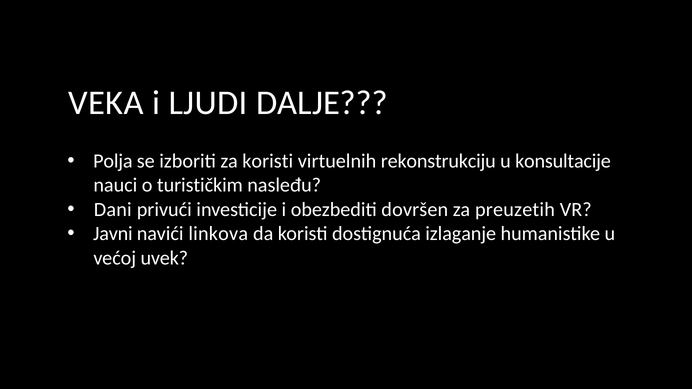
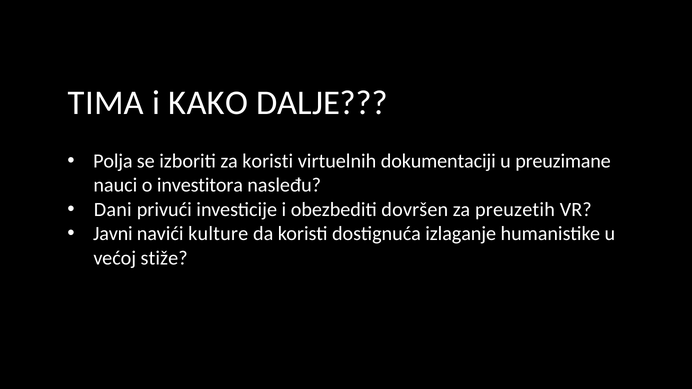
VEKA: VEKA -> TIMA
LJUDI: LJUDI -> KAKO
rekonstrukciju: rekonstrukciju -> dokumentaciji
konsultacije: konsultacije -> preuzimane
turističkim: turističkim -> investitora
linkova: linkova -> kulture
uvek: uvek -> stiže
